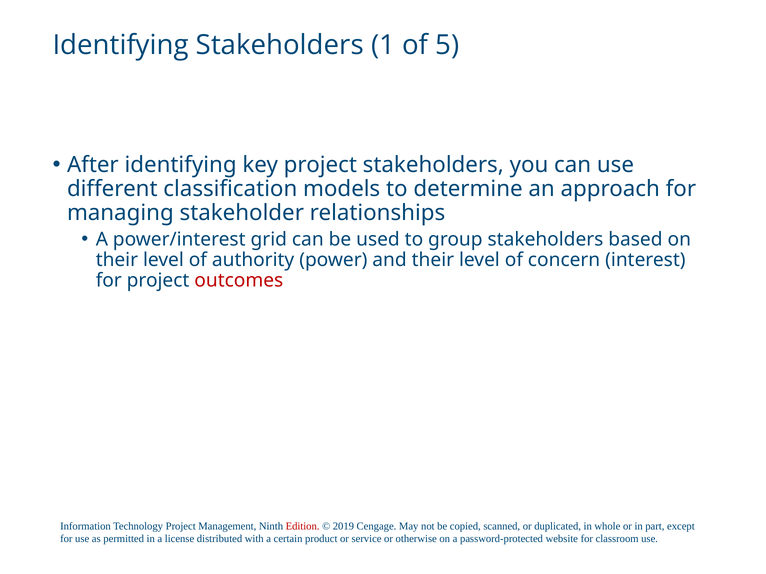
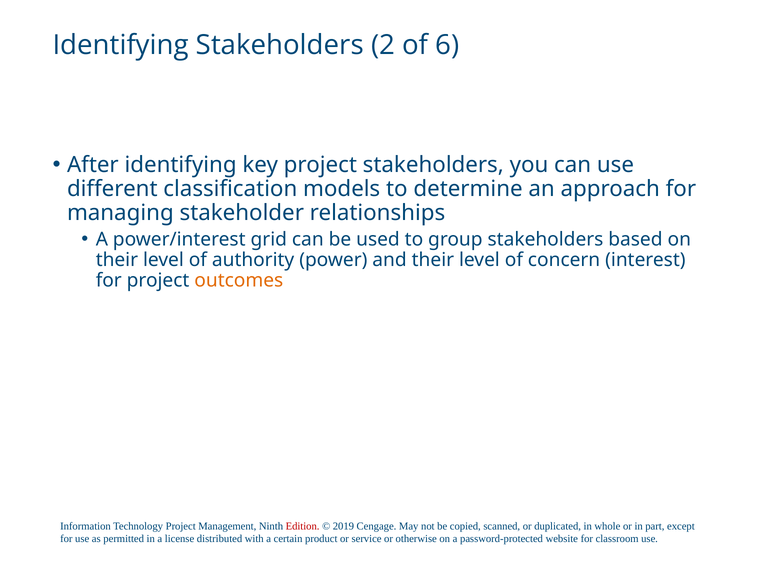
1: 1 -> 2
5: 5 -> 6
outcomes colour: red -> orange
